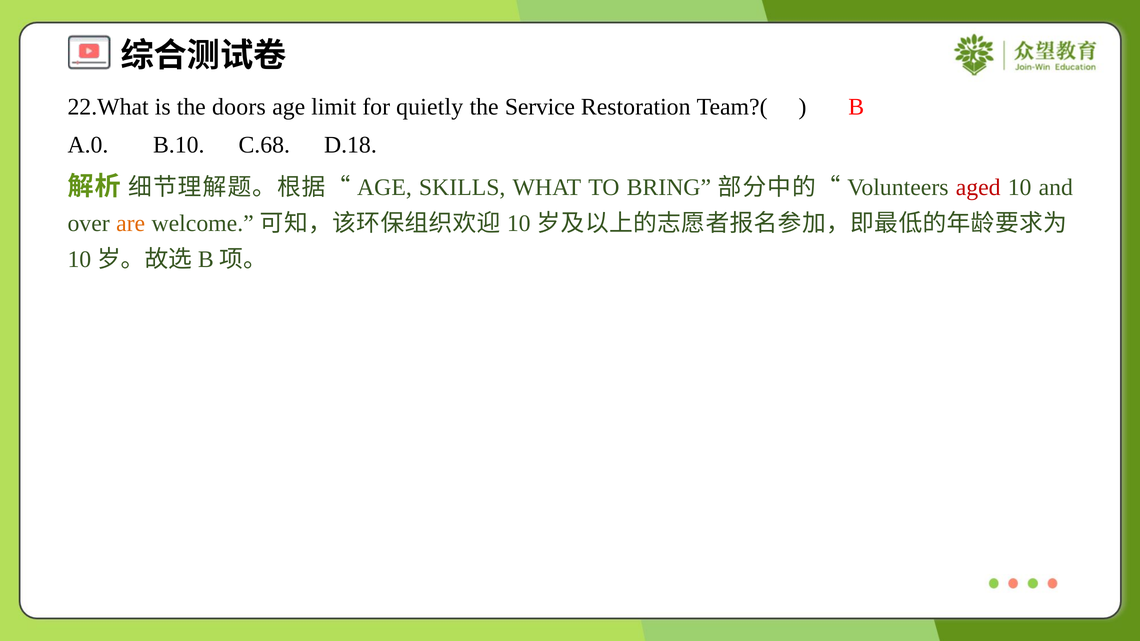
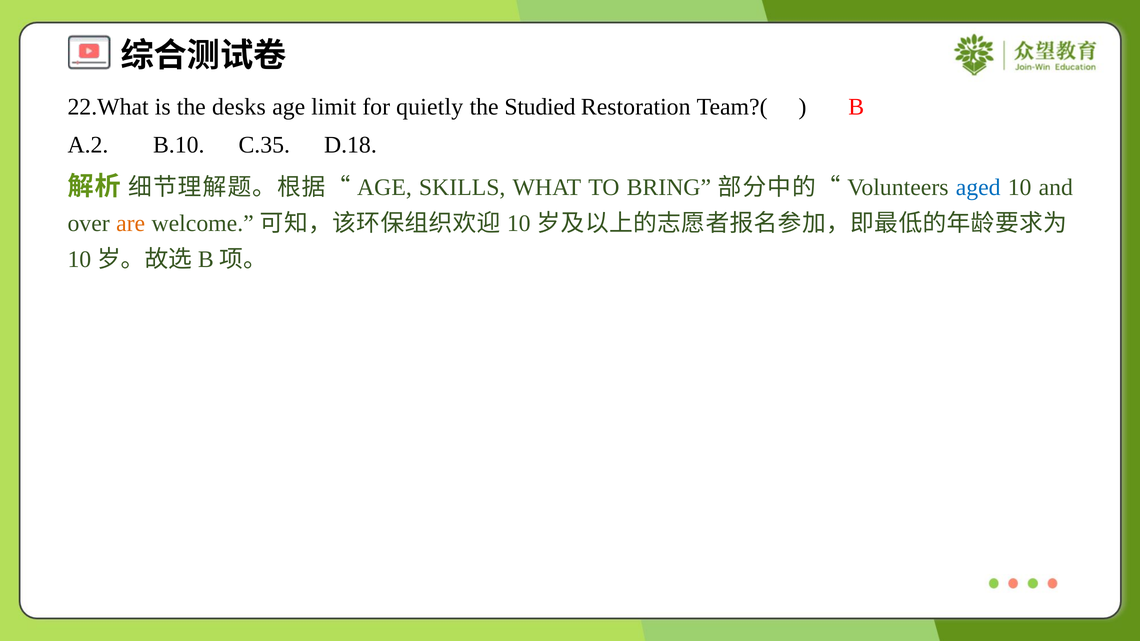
doors: doors -> desks
Service: Service -> Studied
A.0: A.0 -> A.2
C.68: C.68 -> C.35
aged colour: red -> blue
